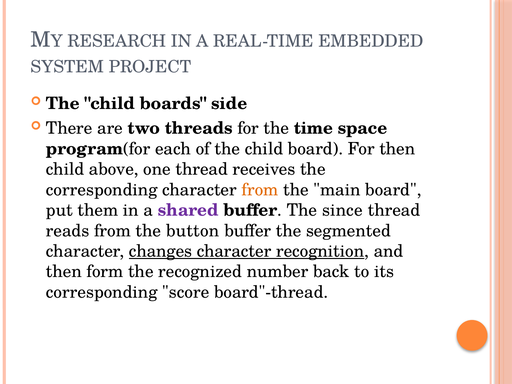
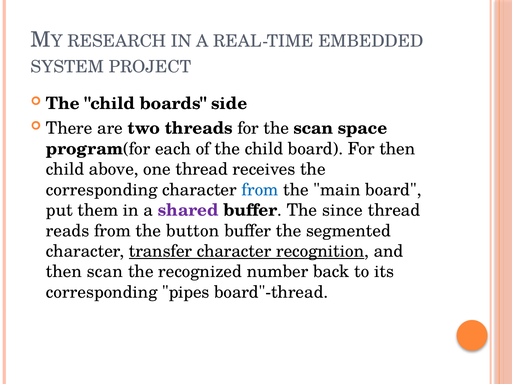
the time: time -> scan
from at (260, 190) colour: orange -> blue
changes: changes -> transfer
then form: form -> scan
score: score -> pipes
